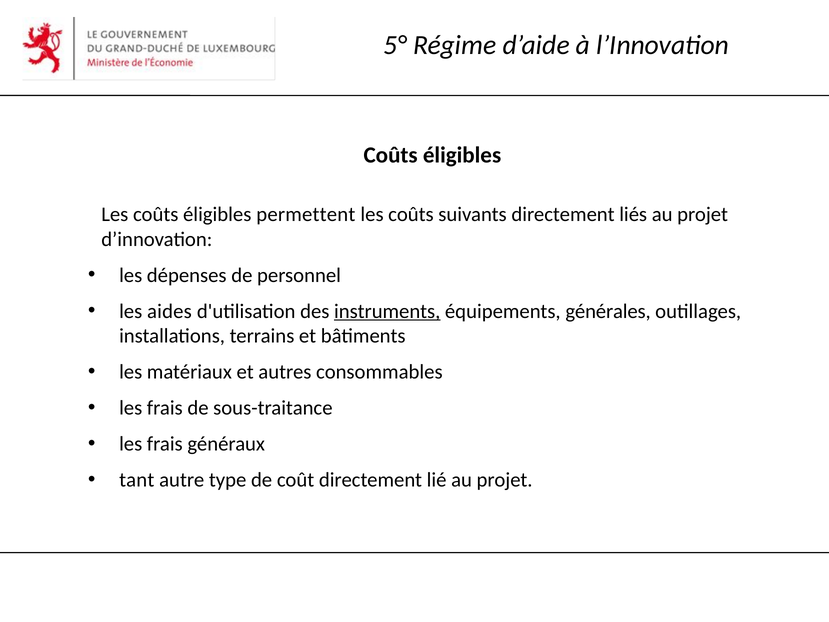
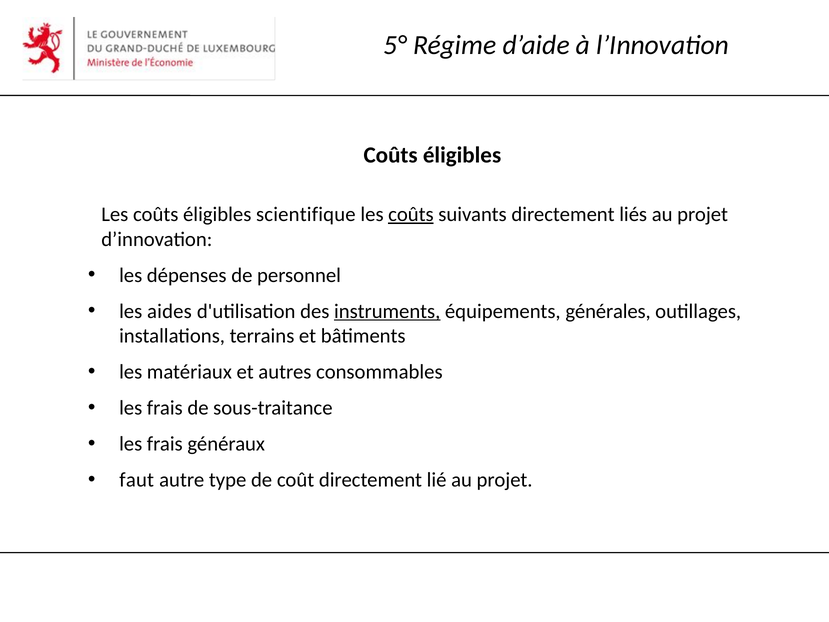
permettent: permettent -> scientifique
coûts at (411, 214) underline: none -> present
tant: tant -> faut
